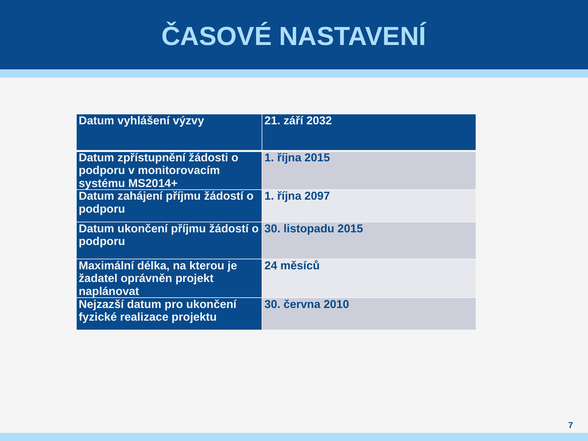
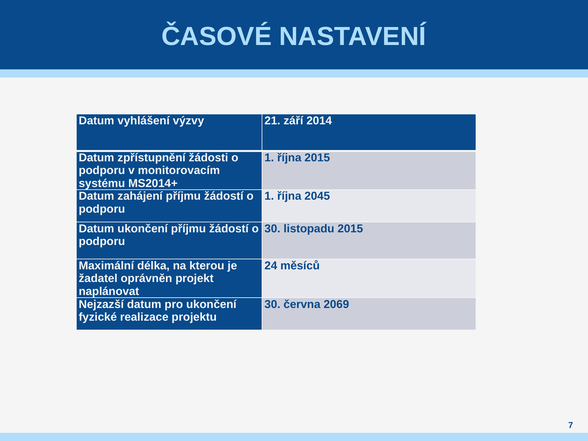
2032: 2032 -> 2014
2097: 2097 -> 2045
2010: 2010 -> 2069
